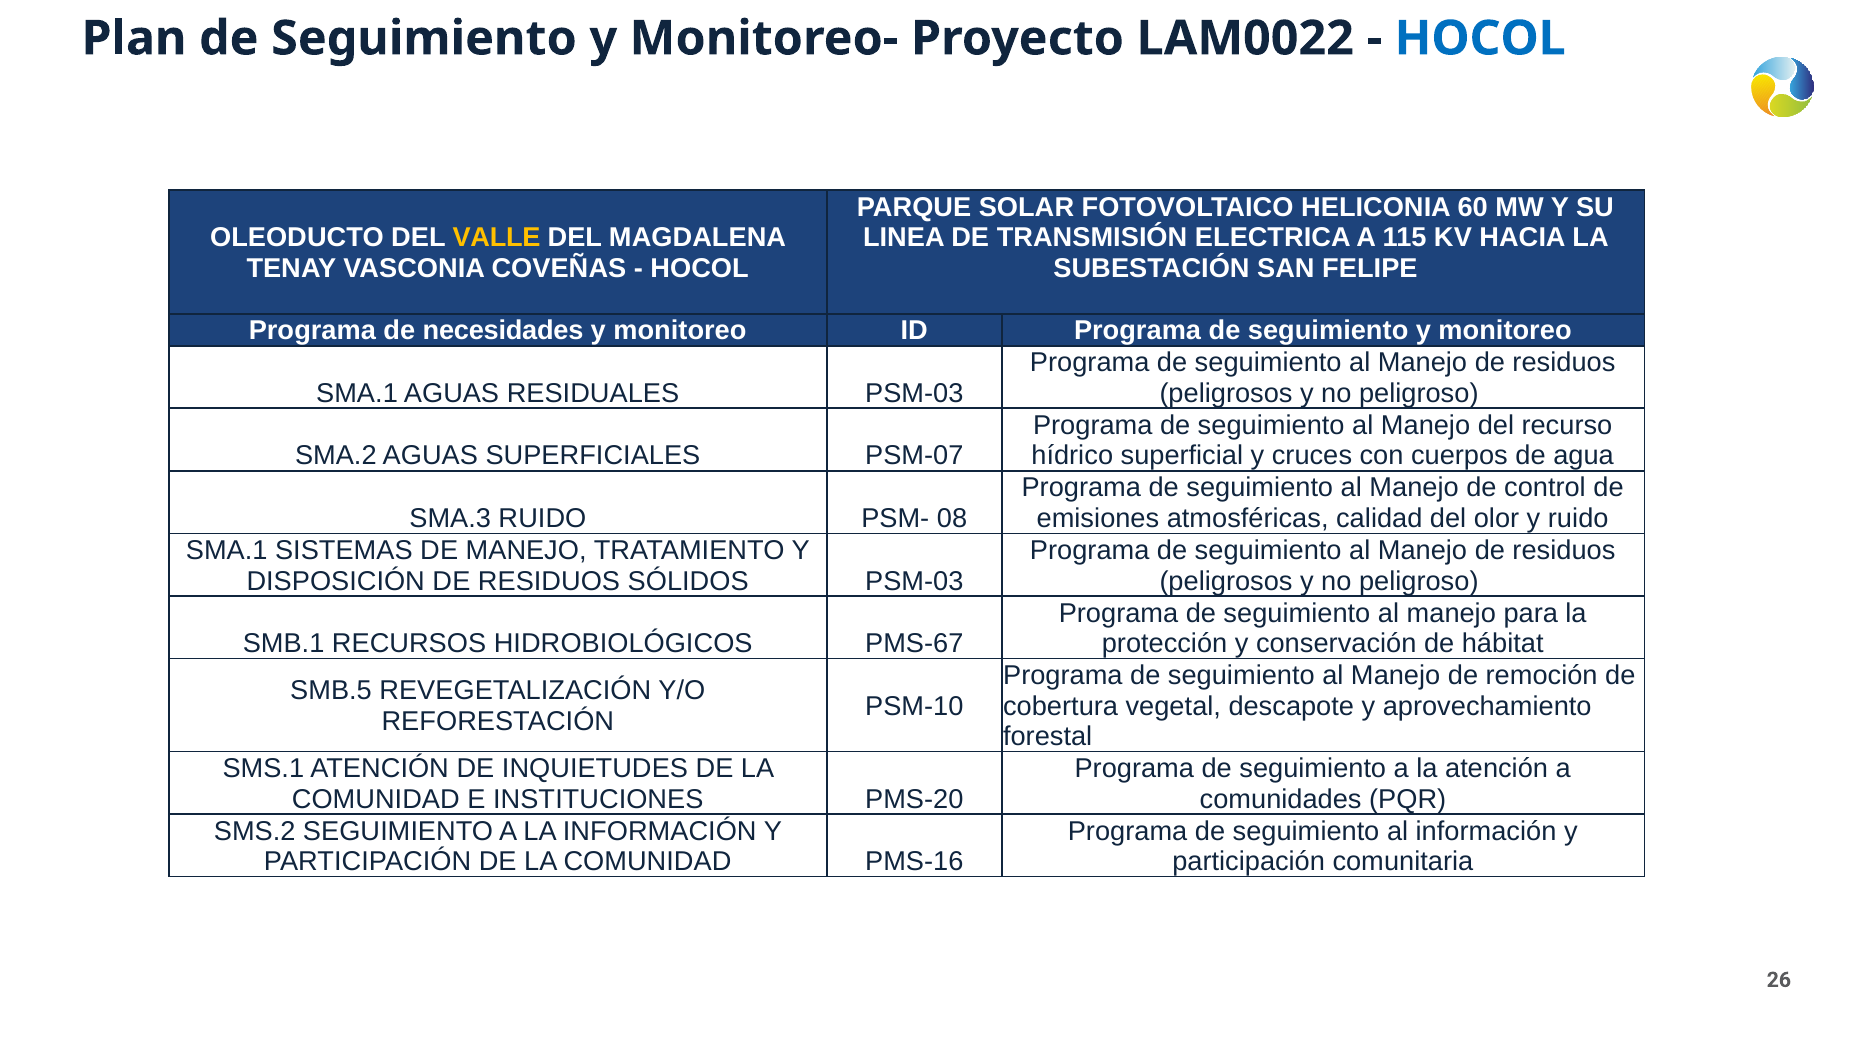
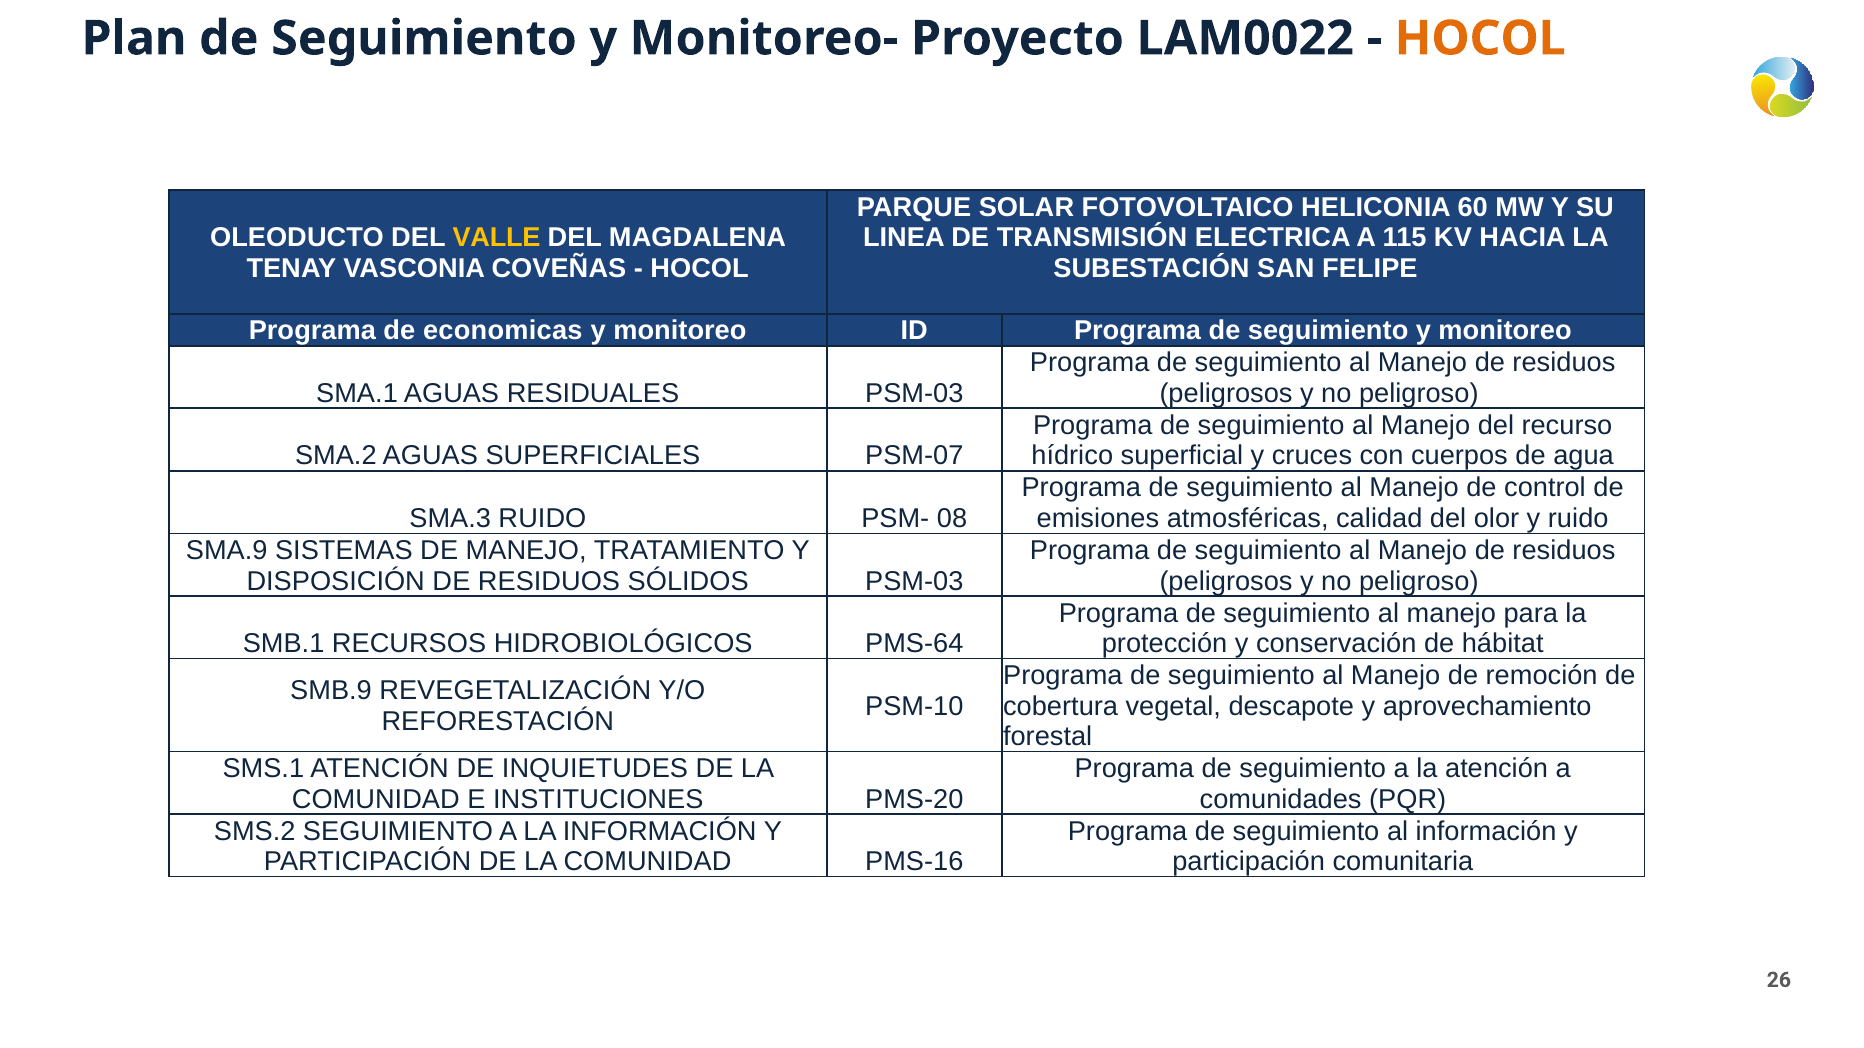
HOCOL at (1480, 38) colour: blue -> orange
necesidades: necesidades -> economicas
SMA.1 at (227, 551): SMA.1 -> SMA.9
PMS-67: PMS-67 -> PMS-64
SMB.5: SMB.5 -> SMB.9
